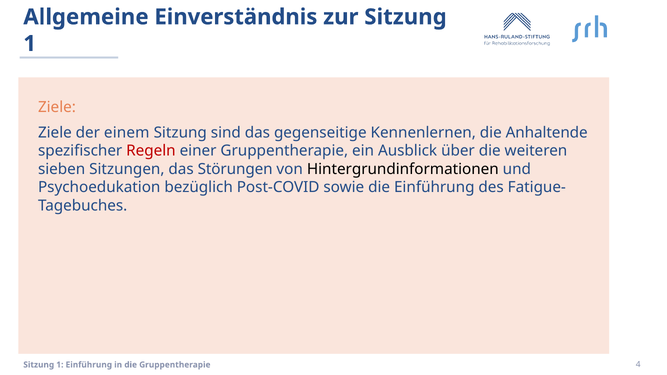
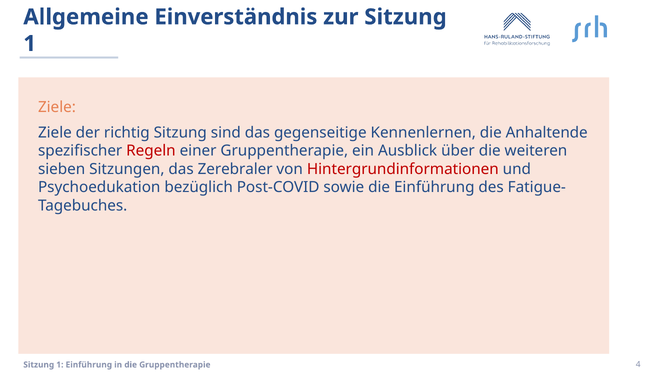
einem: einem -> richtig
Störungen: Störungen -> Zerebraler
Hintergrundinformationen colour: black -> red
